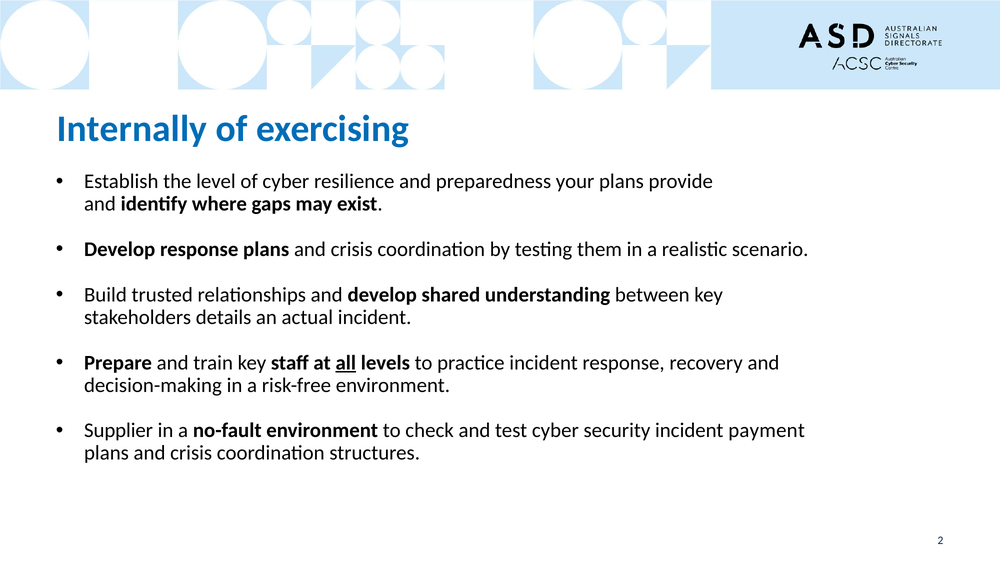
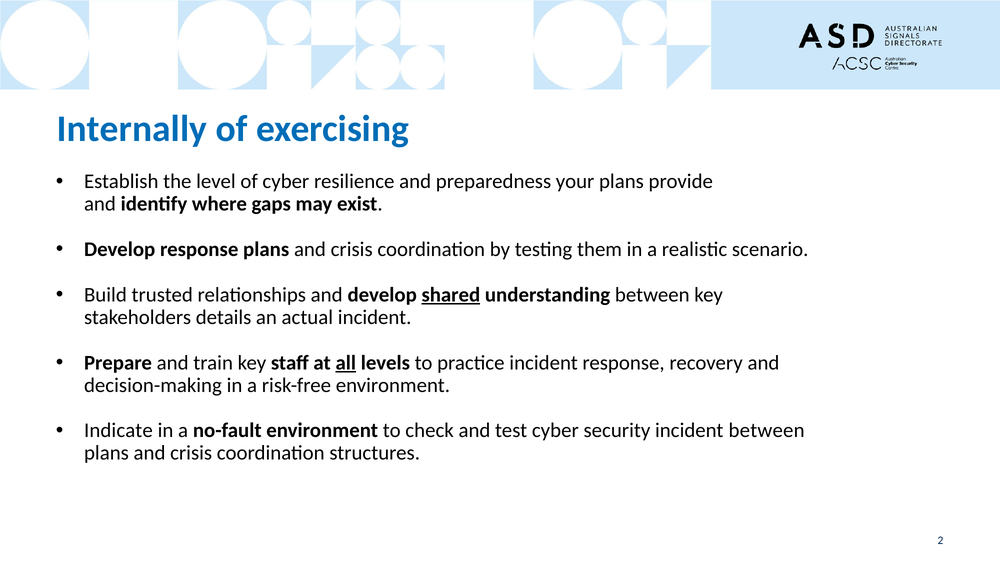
shared underline: none -> present
Supplier: Supplier -> Indicate
incident payment: payment -> between
